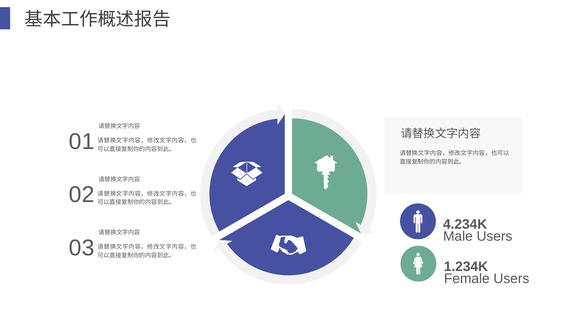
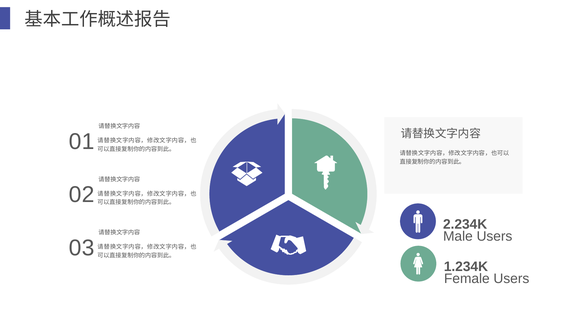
4.234K: 4.234K -> 2.234K
